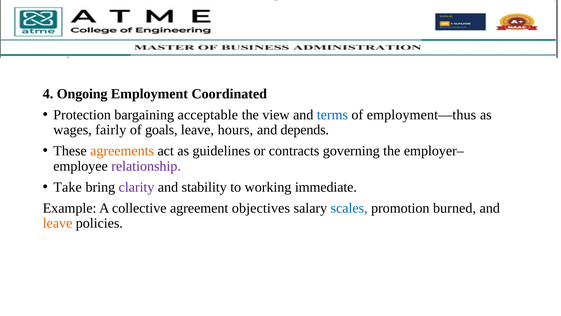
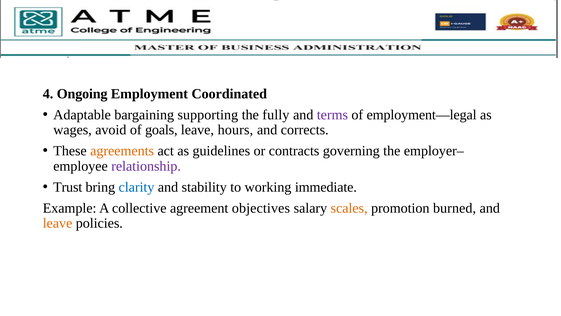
Protection: Protection -> Adaptable
acceptable: acceptable -> supporting
view: view -> fully
terms colour: blue -> purple
employment—thus: employment—thus -> employment—legal
fairly: fairly -> avoid
depends: depends -> corrects
Take: Take -> Trust
clarity colour: purple -> blue
scales colour: blue -> orange
